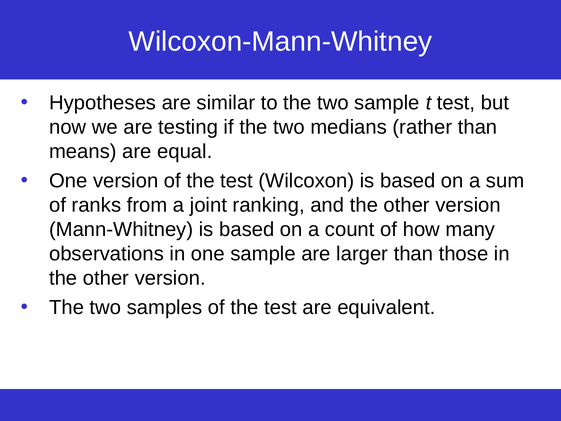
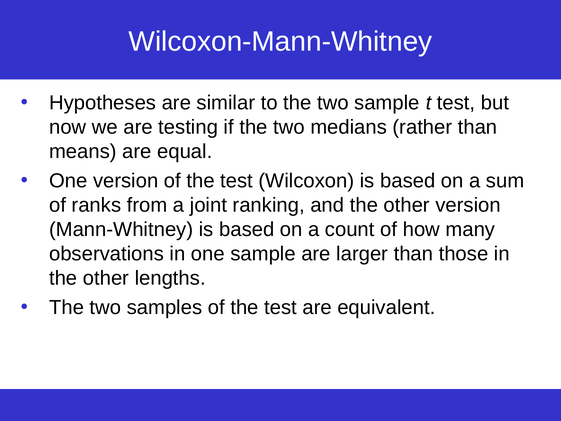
version at (170, 278): version -> lengths
